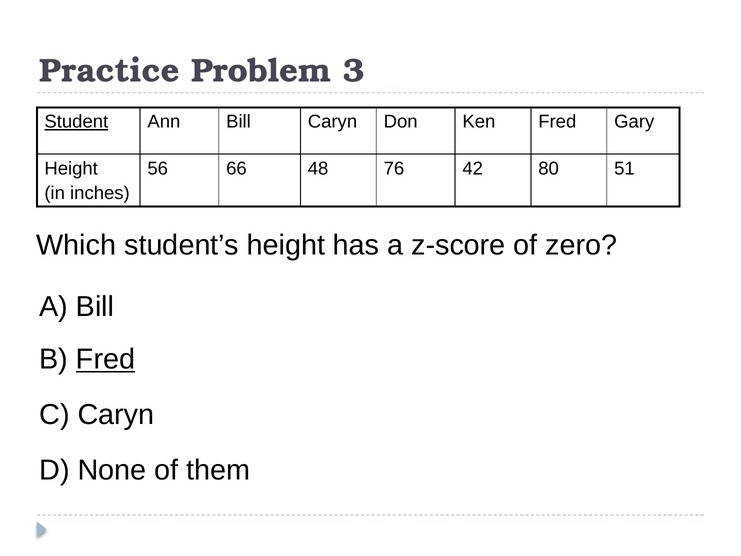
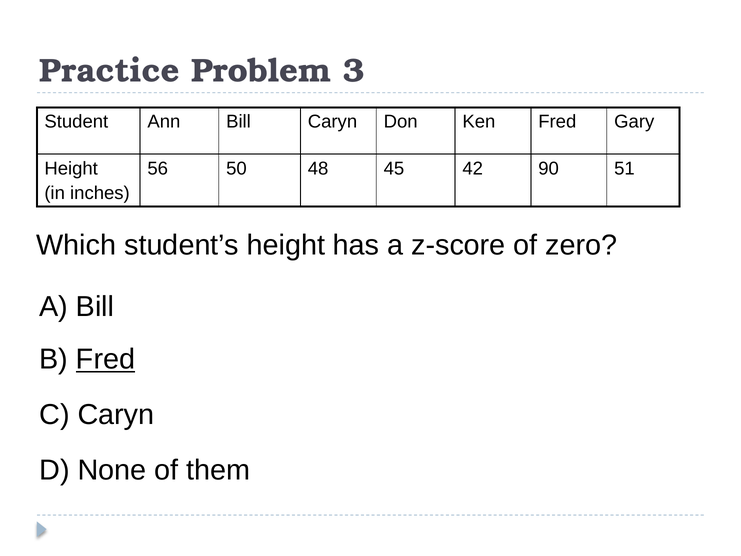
Student underline: present -> none
66: 66 -> 50
76: 76 -> 45
80: 80 -> 90
